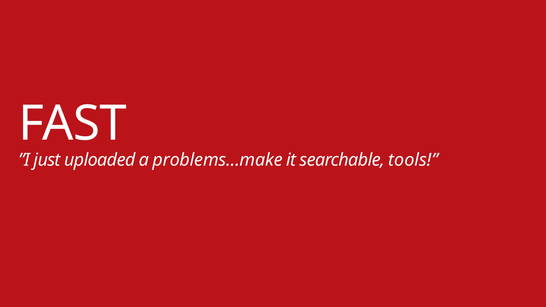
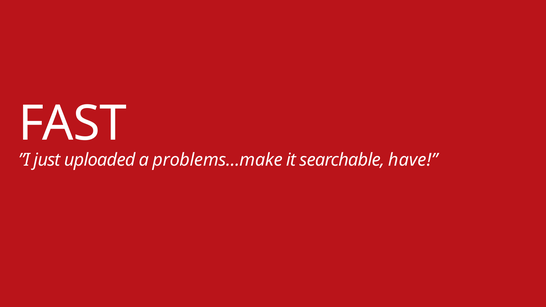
tools: tools -> have
